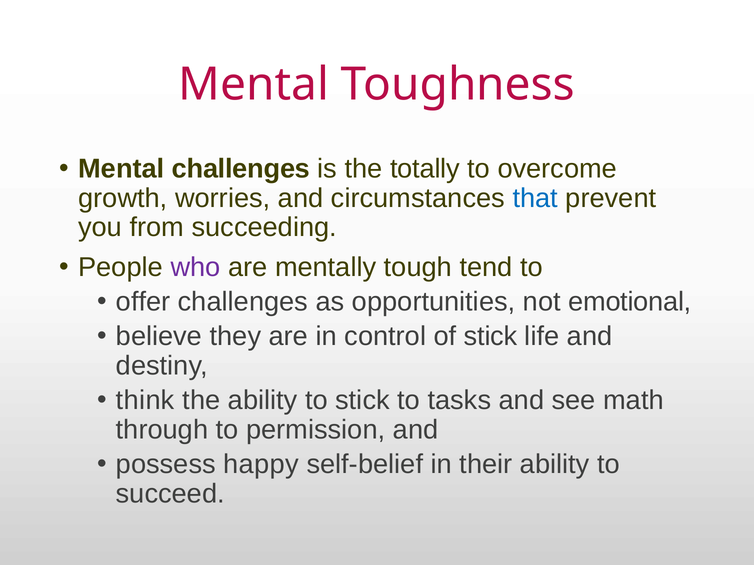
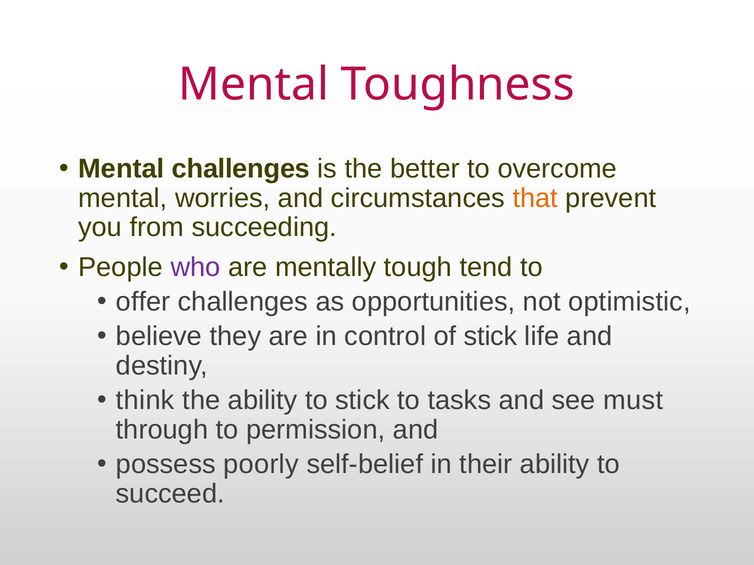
totally: totally -> better
growth at (123, 198): growth -> mental
that colour: blue -> orange
emotional: emotional -> optimistic
math: math -> must
happy: happy -> poorly
